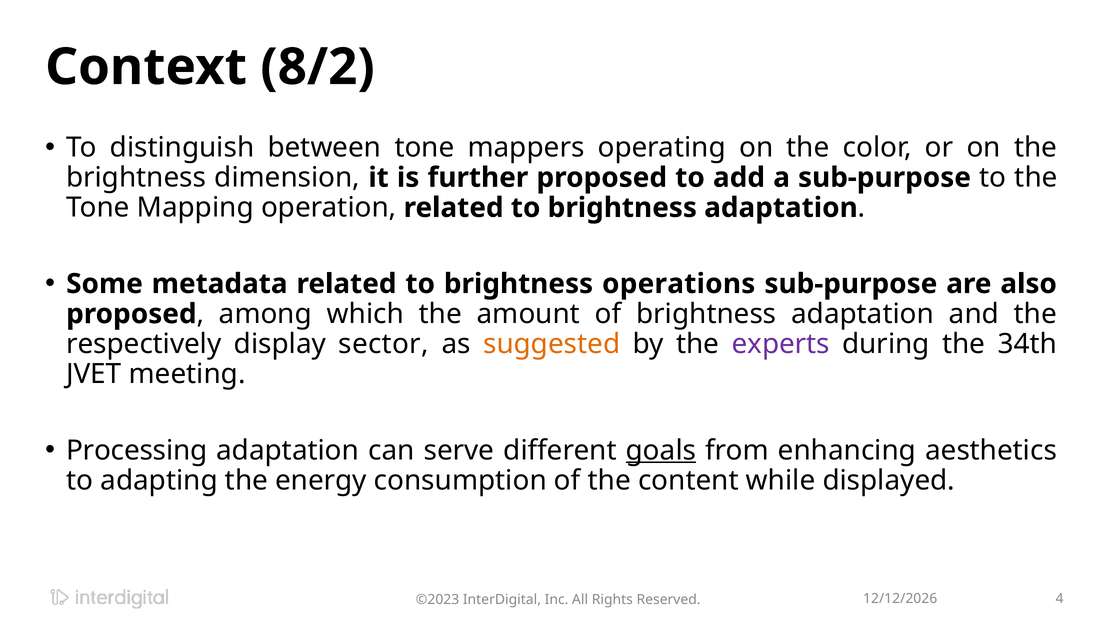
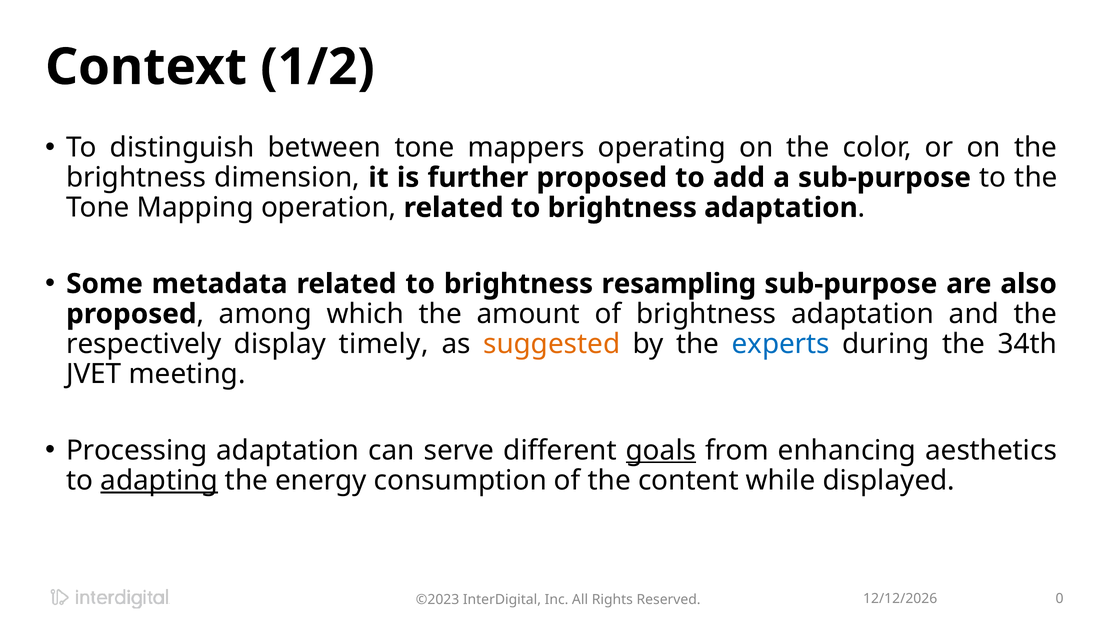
8/2: 8/2 -> 1/2
operations: operations -> resampling
sector: sector -> timely
experts colour: purple -> blue
adapting underline: none -> present
4: 4 -> 0
